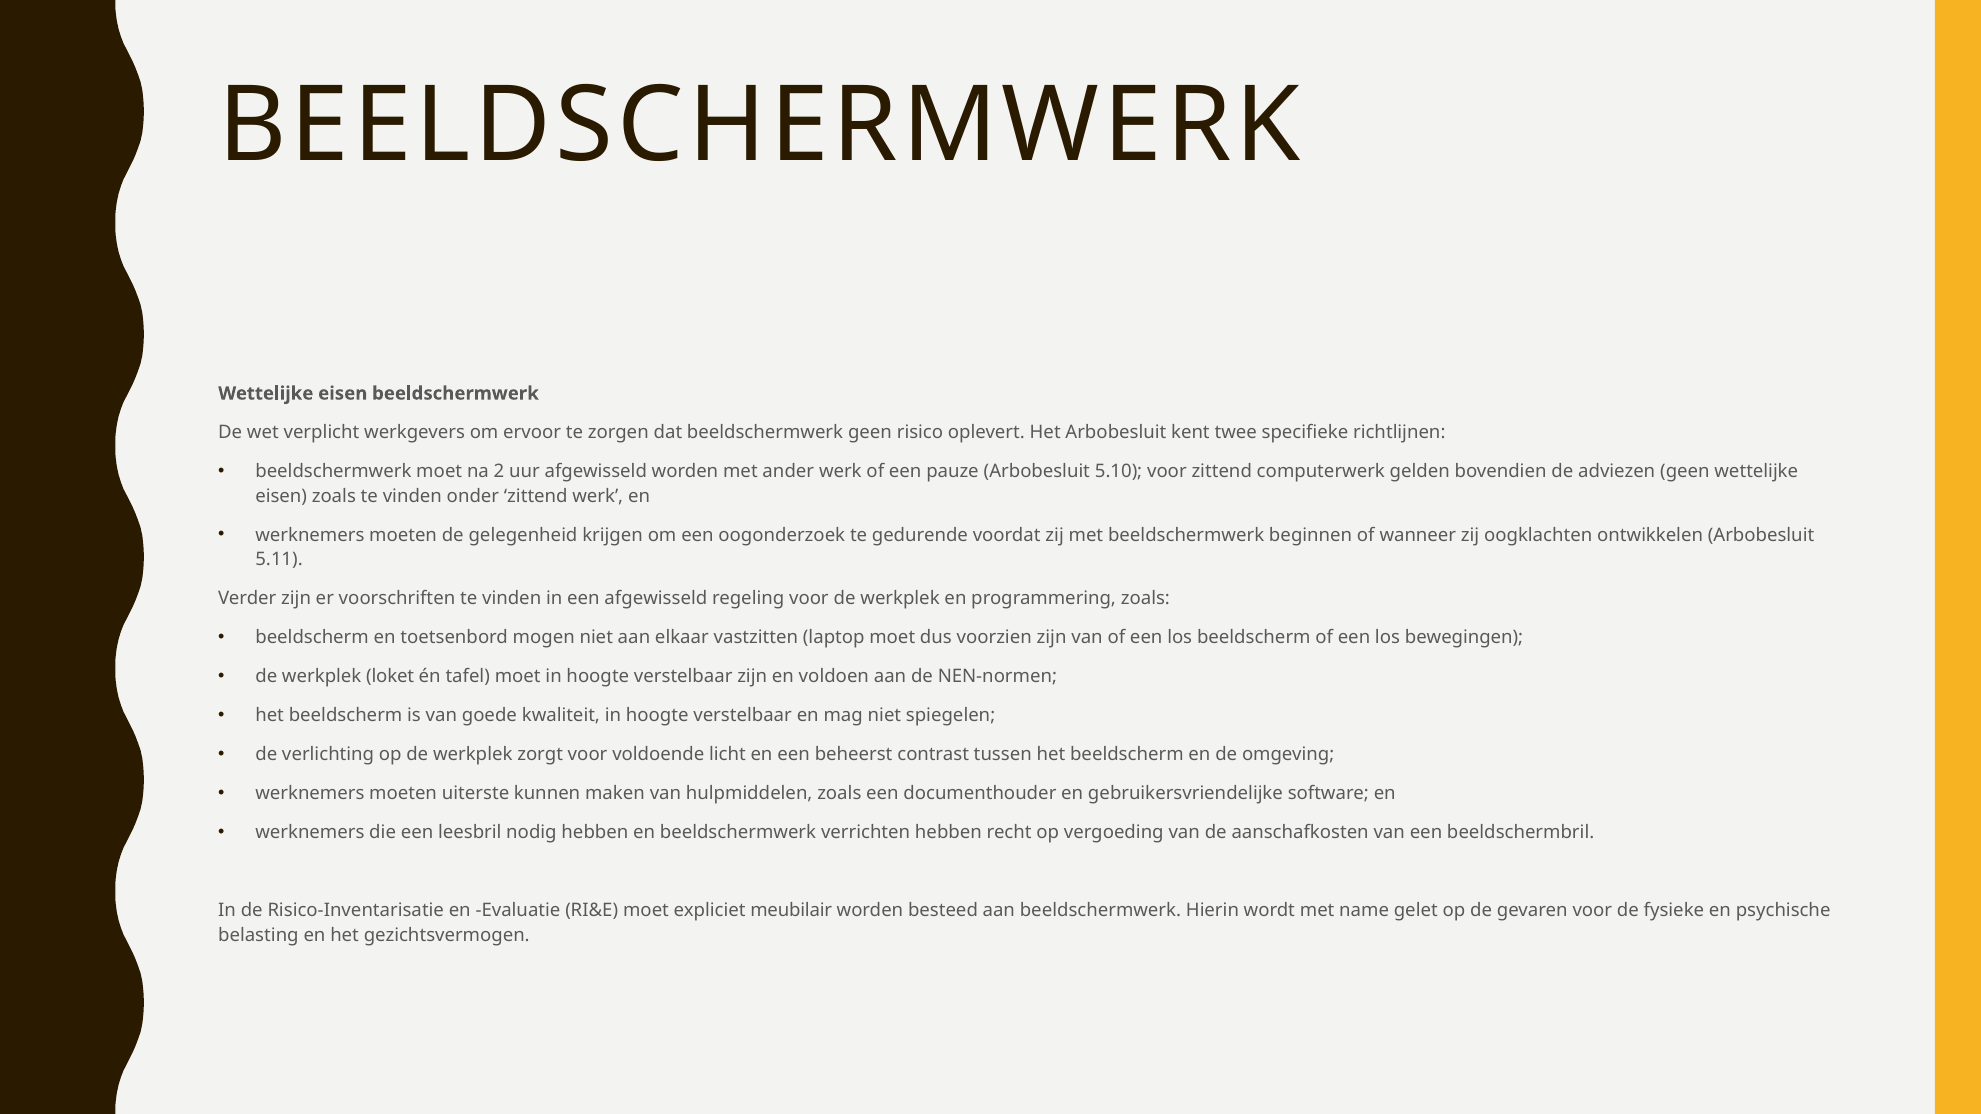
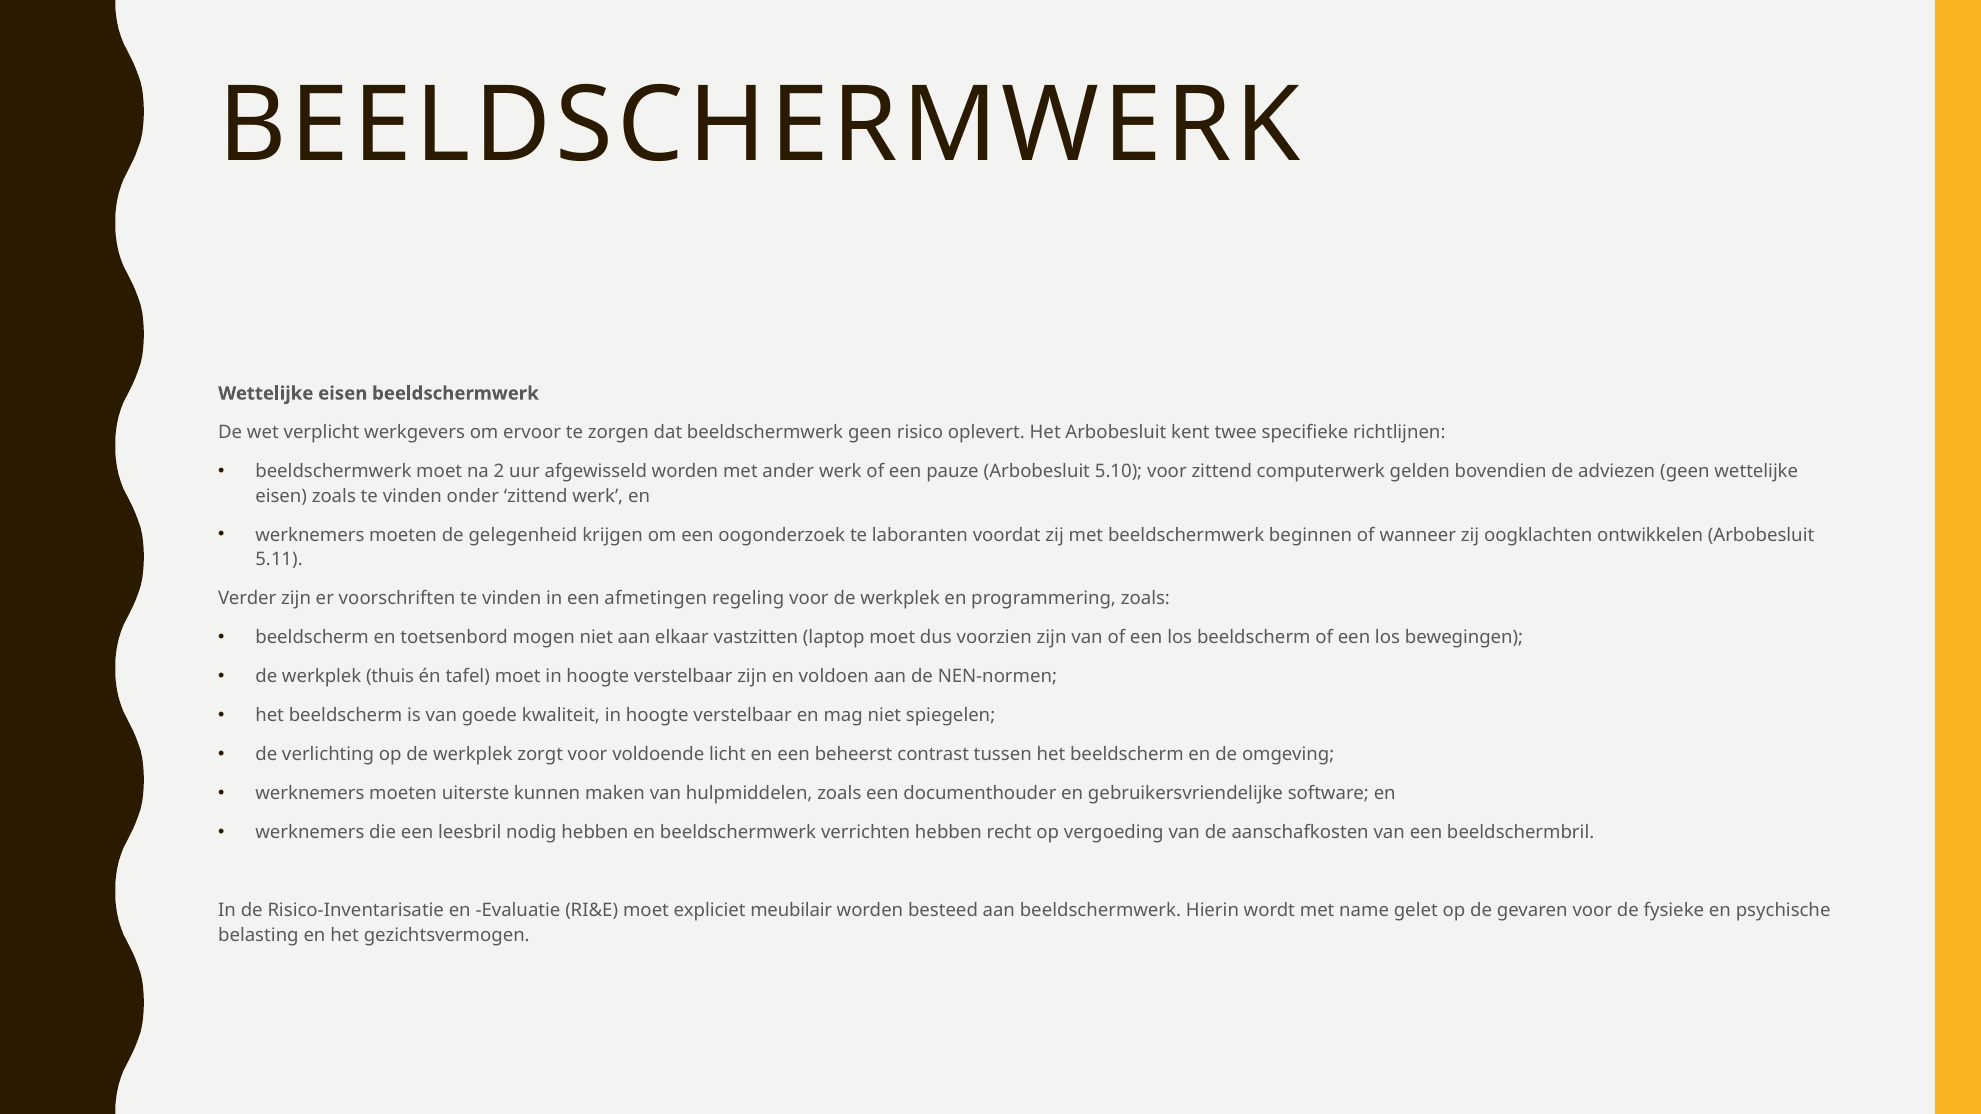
gedurende: gedurende -> laboranten
een afgewisseld: afgewisseld -> afmetingen
loket: loket -> thuis
